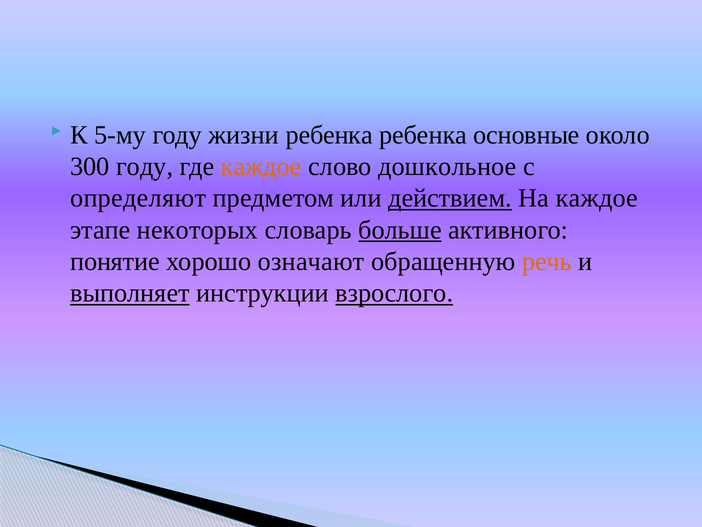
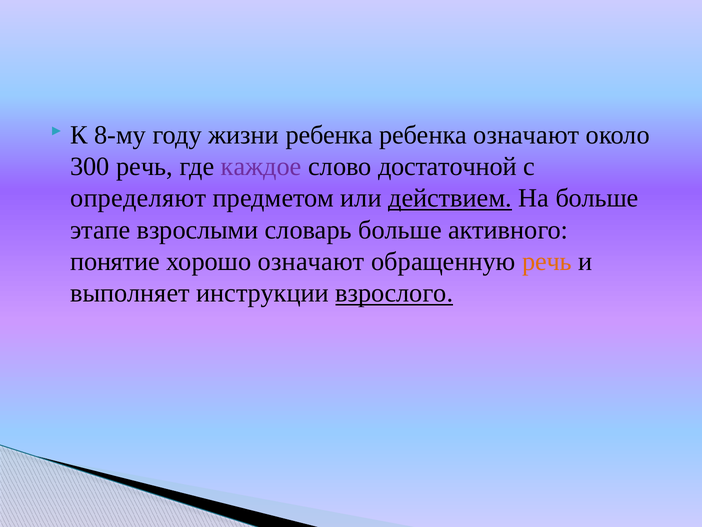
5-му: 5-му -> 8-му
ребенка основные: основные -> означают
300 году: году -> речь
каждое at (261, 166) colour: orange -> purple
дошкольное: дошкольное -> достаточной
На каждое: каждое -> больше
некоторых: некоторых -> взрослыми
больше at (400, 230) underline: present -> none
выполняет underline: present -> none
